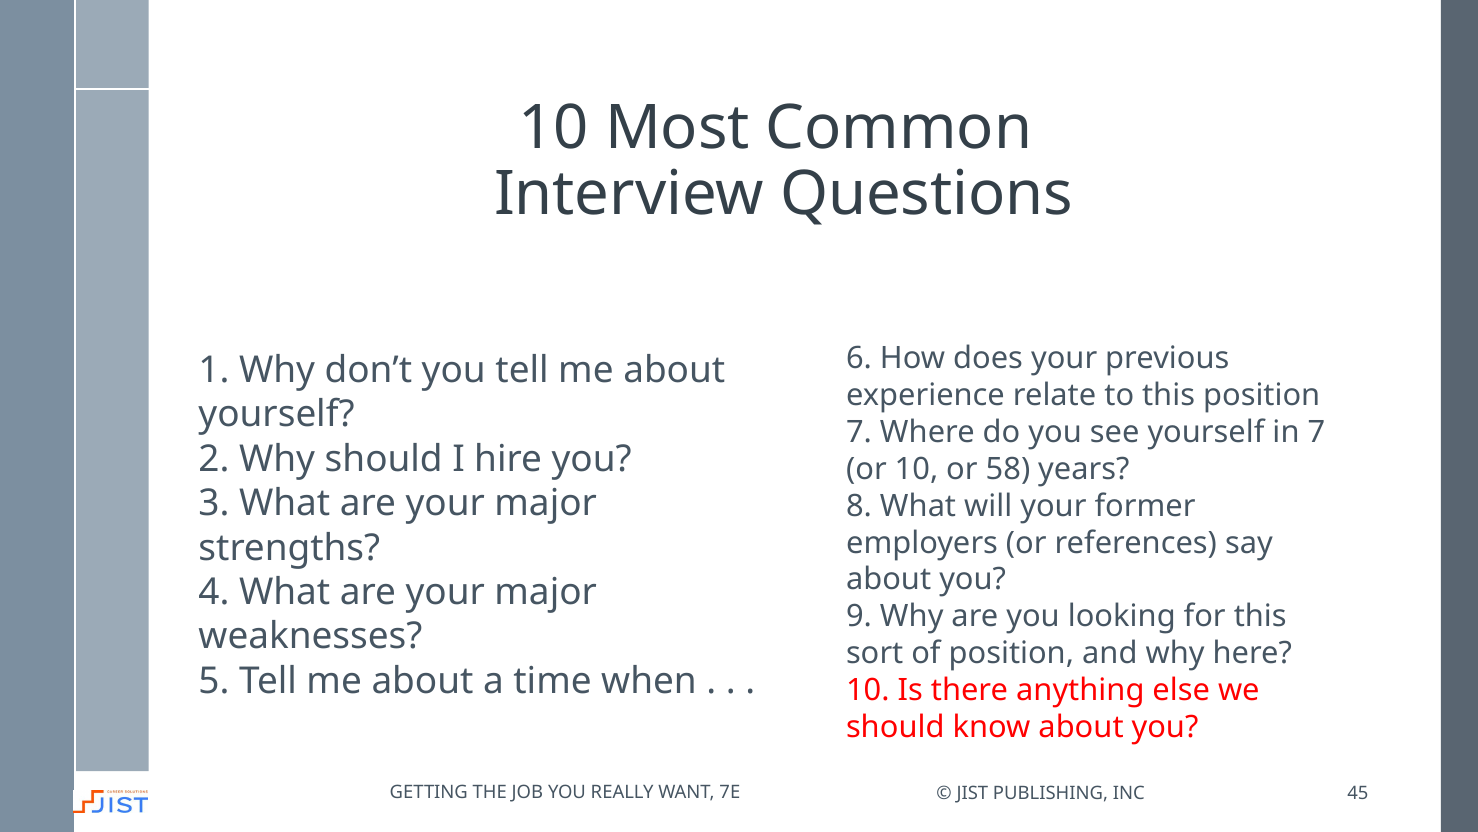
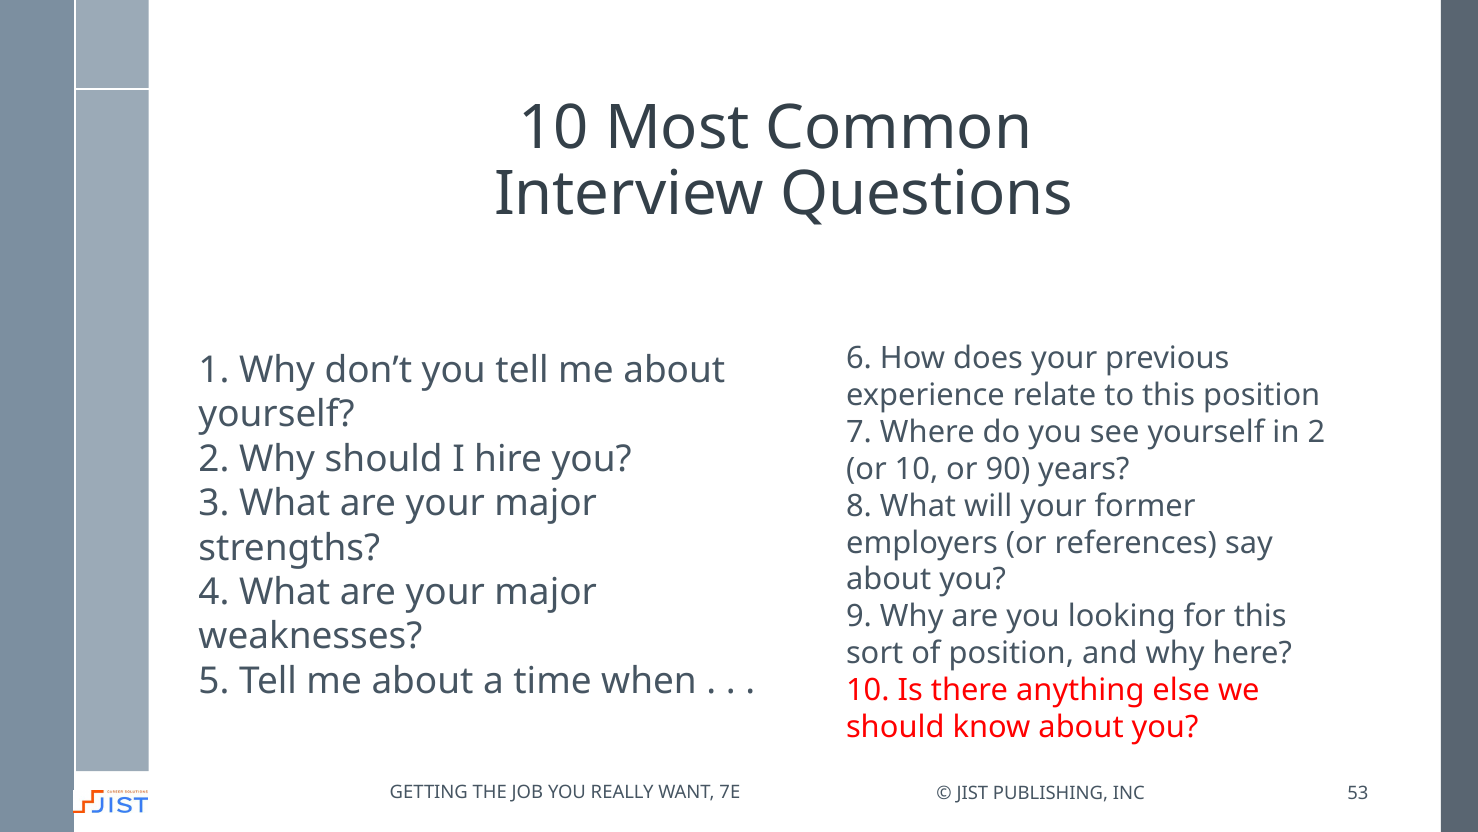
in 7: 7 -> 2
58: 58 -> 90
45: 45 -> 53
